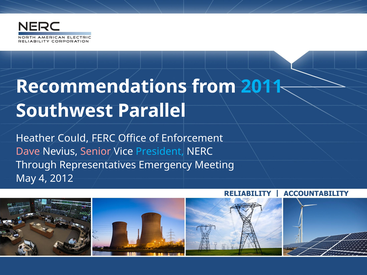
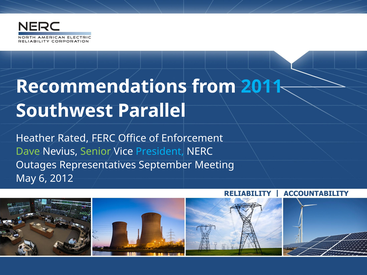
Could: Could -> Rated
Dave colour: pink -> light green
Senior colour: pink -> light green
Through: Through -> Outages
Emergency: Emergency -> September
4: 4 -> 6
